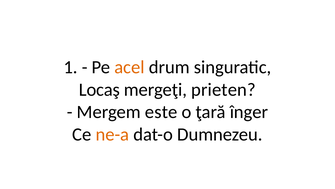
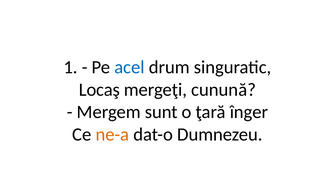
acel colour: orange -> blue
prieten: prieten -> cunună
este: este -> sunt
